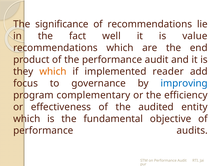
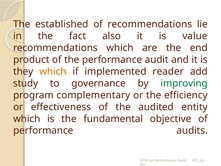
significance: significance -> established
well: well -> also
focus: focus -> study
improving colour: blue -> green
